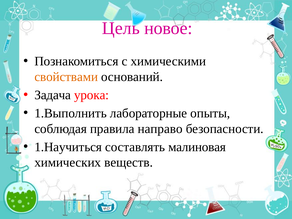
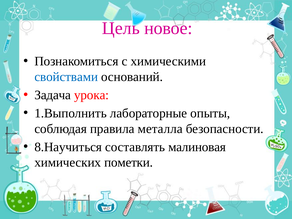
свойствами colour: orange -> blue
направо: направо -> металла
1.Научиться: 1.Научиться -> 8.Научиться
веществ: веществ -> пометки
